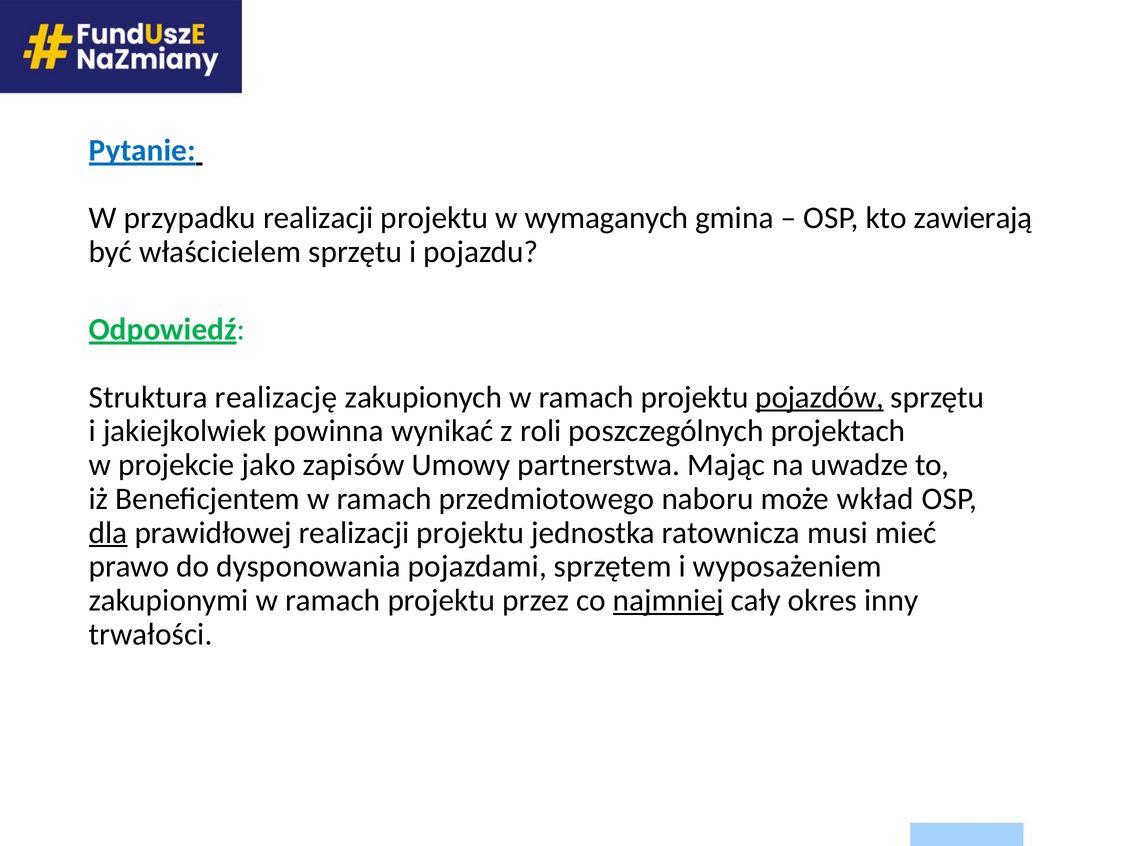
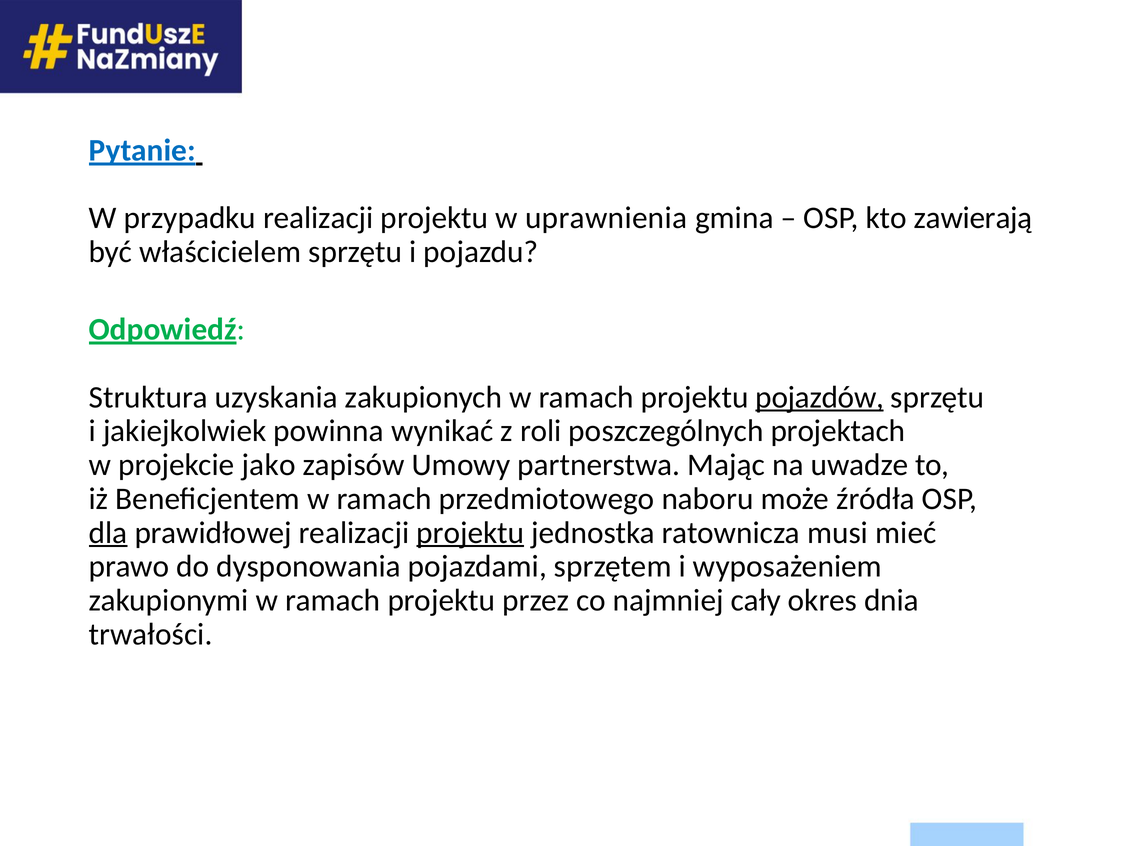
wymaganych: wymaganych -> uprawnienia
realizację: realizację -> uzyskania
wkład: wkład -> źródła
projektu at (470, 533) underline: none -> present
najmniej underline: present -> none
inny: inny -> dnia
